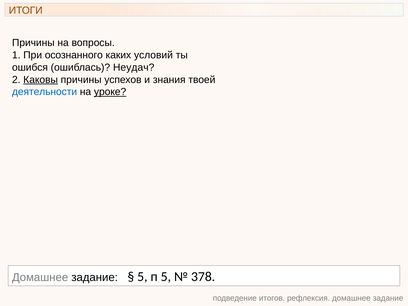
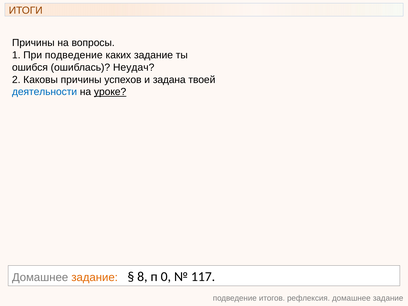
При осознанного: осознанного -> подведение
каких условий: условий -> задание
Каковы underline: present -> none
знания: знания -> задана
задание at (95, 277) colour: black -> orange
5 at (142, 277): 5 -> 8
п 5: 5 -> 0
378: 378 -> 117
